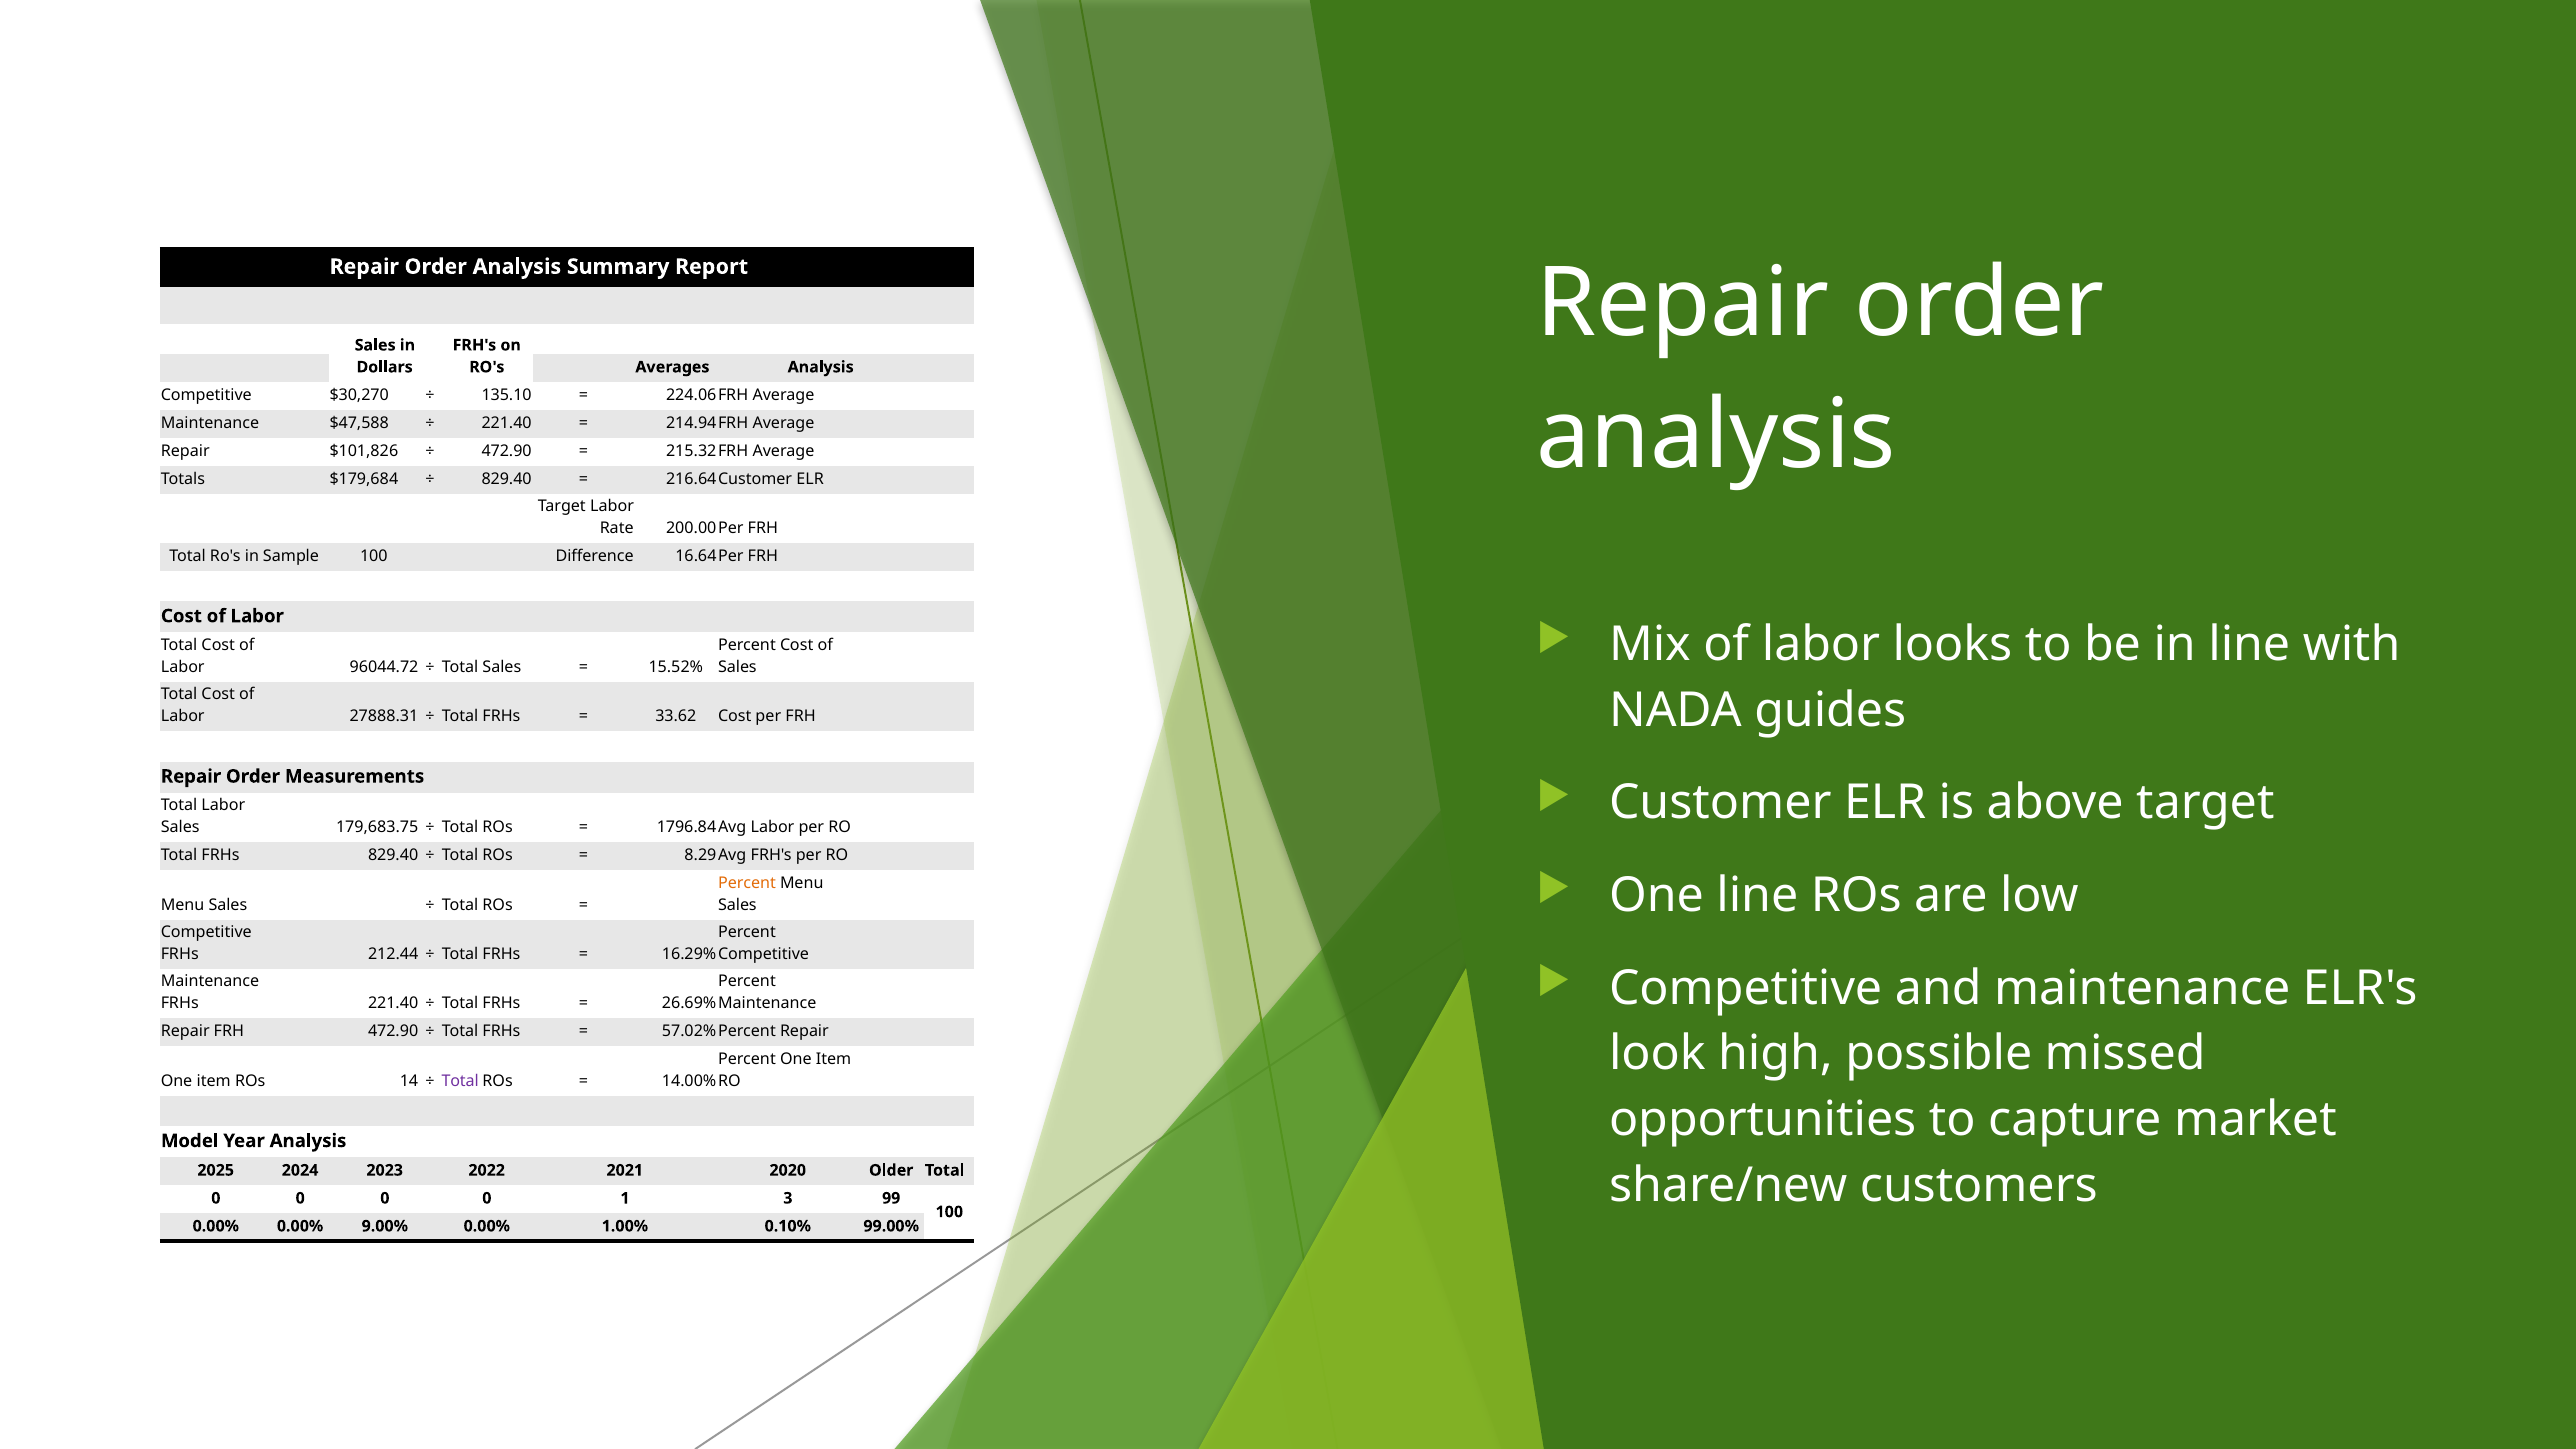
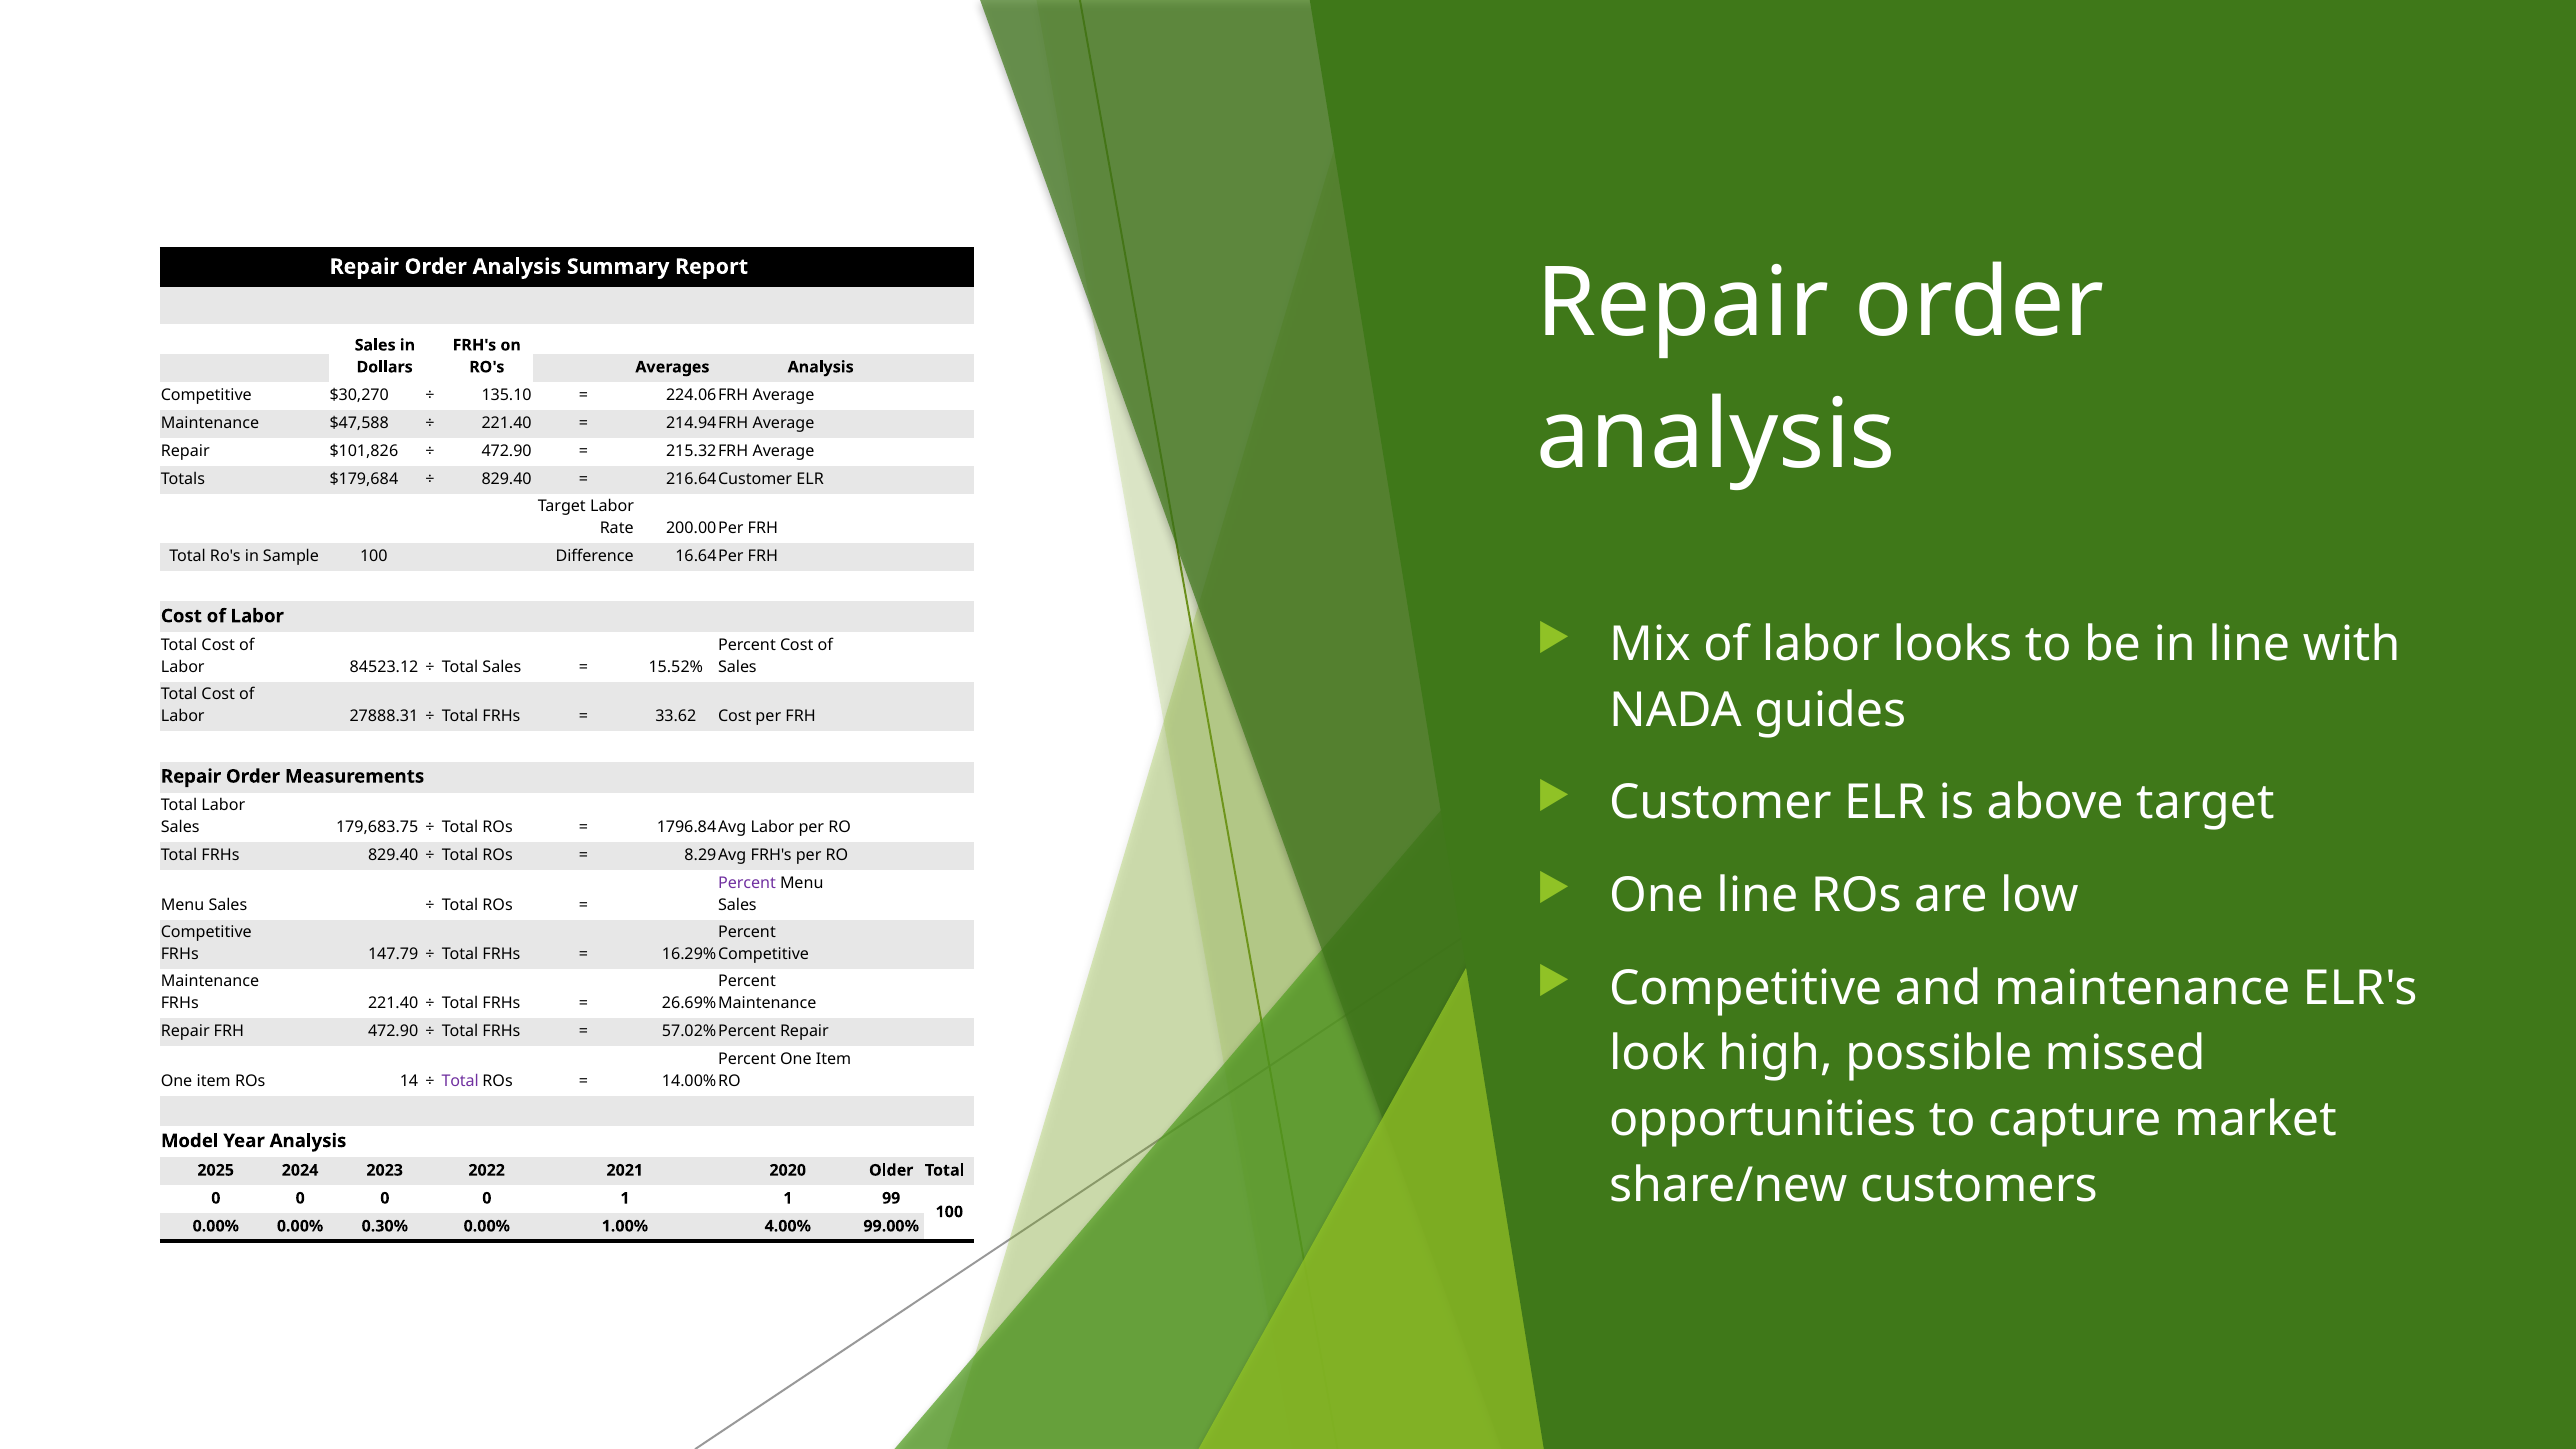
96044.72: 96044.72 -> 84523.12
Percent at (747, 883) colour: orange -> purple
212.44: 212.44 -> 147.79
1 3: 3 -> 1
9.00%: 9.00% -> 0.30%
0.10%: 0.10% -> 4.00%
